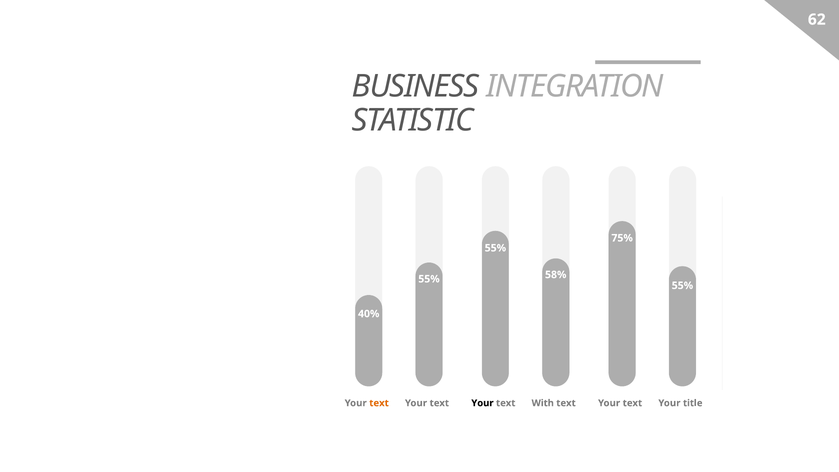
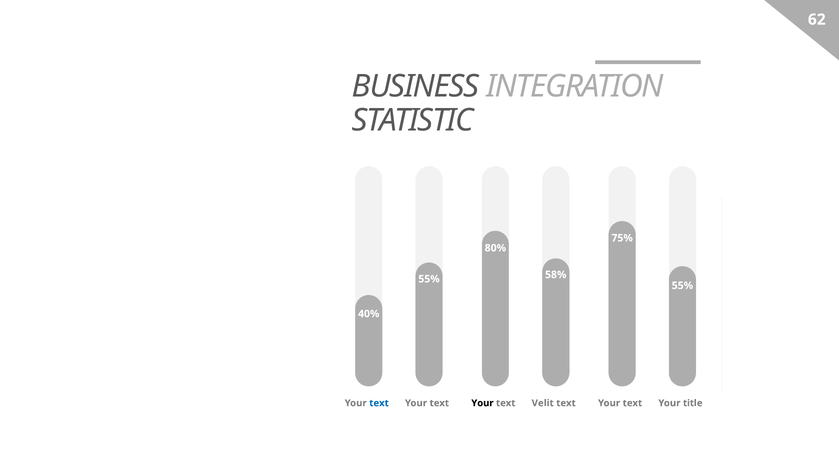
55% at (495, 248): 55% -> 80%
text at (379, 403) colour: orange -> blue
With: With -> Velit
